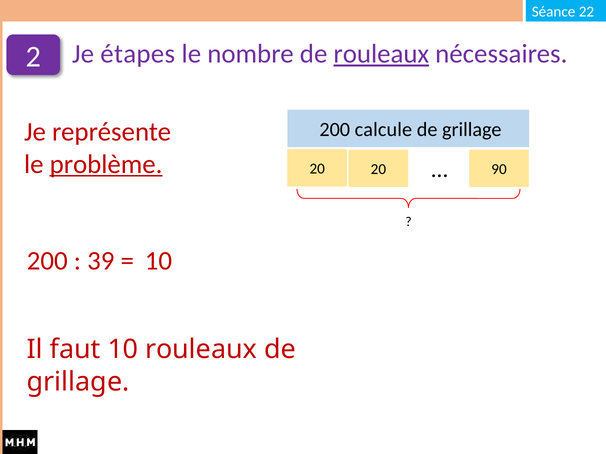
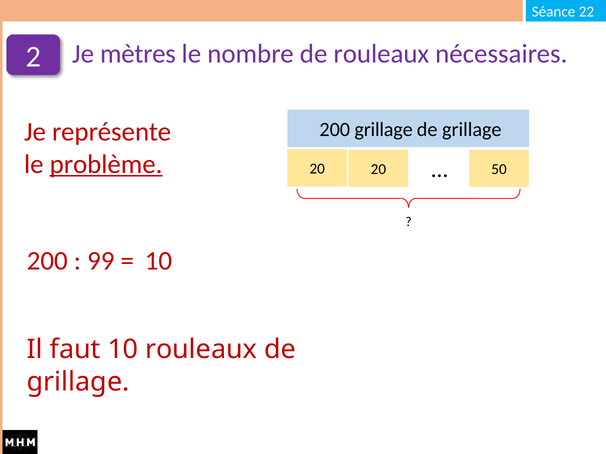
étapes: étapes -> mètres
rouleaux at (381, 54) underline: present -> none
200 calcule: calcule -> grillage
90: 90 -> 50
39: 39 -> 99
